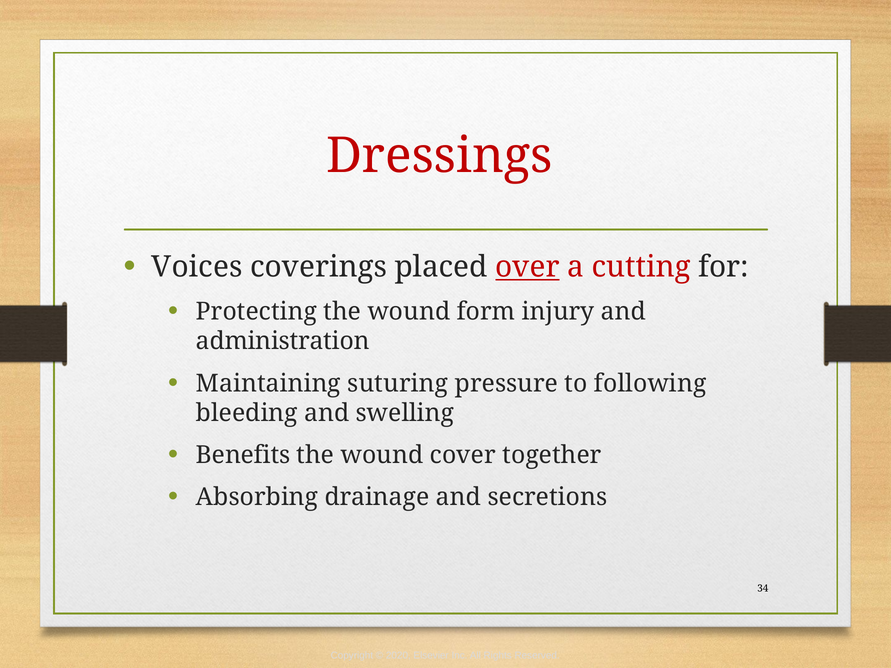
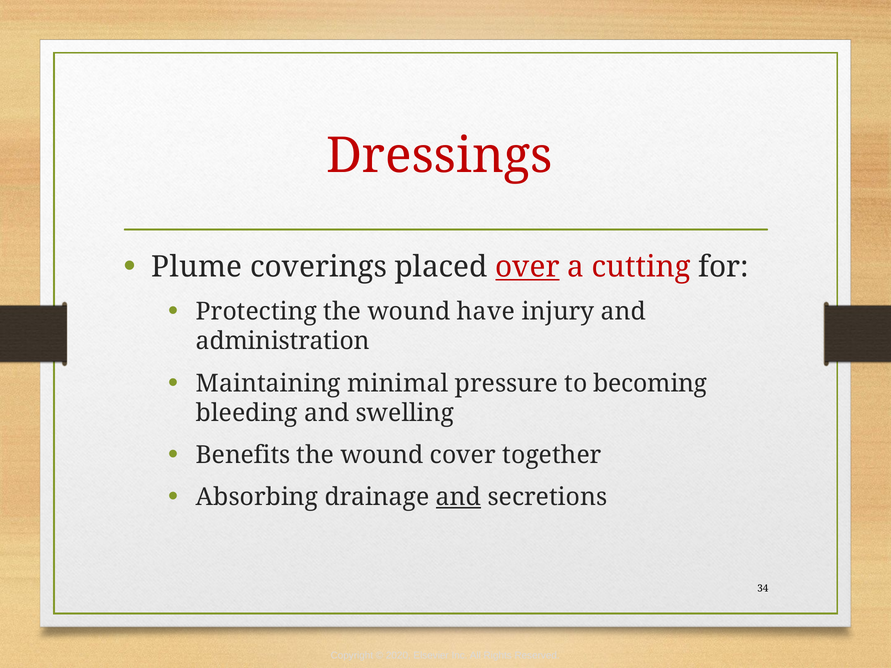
Voices: Voices -> Plume
form: form -> have
suturing: suturing -> minimal
following: following -> becoming
and at (459, 497) underline: none -> present
